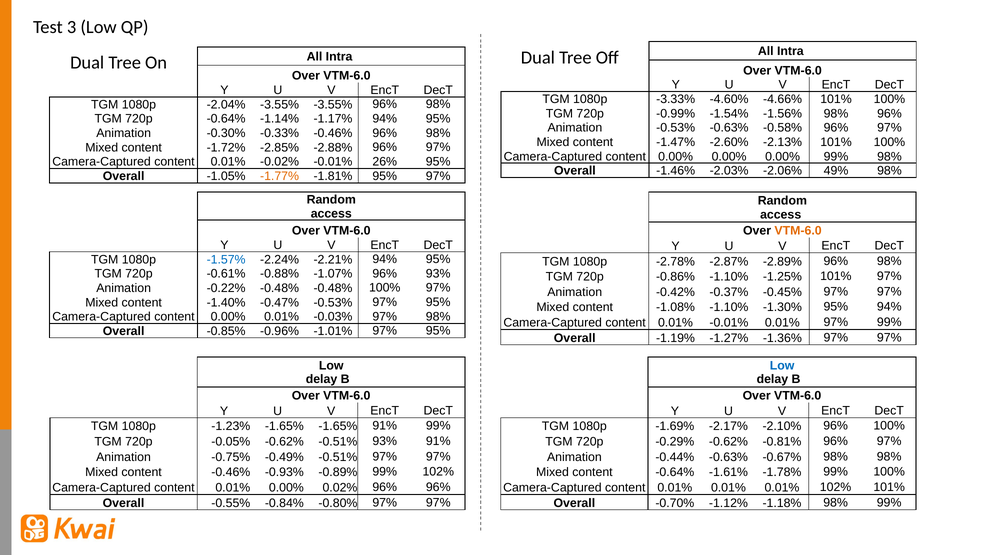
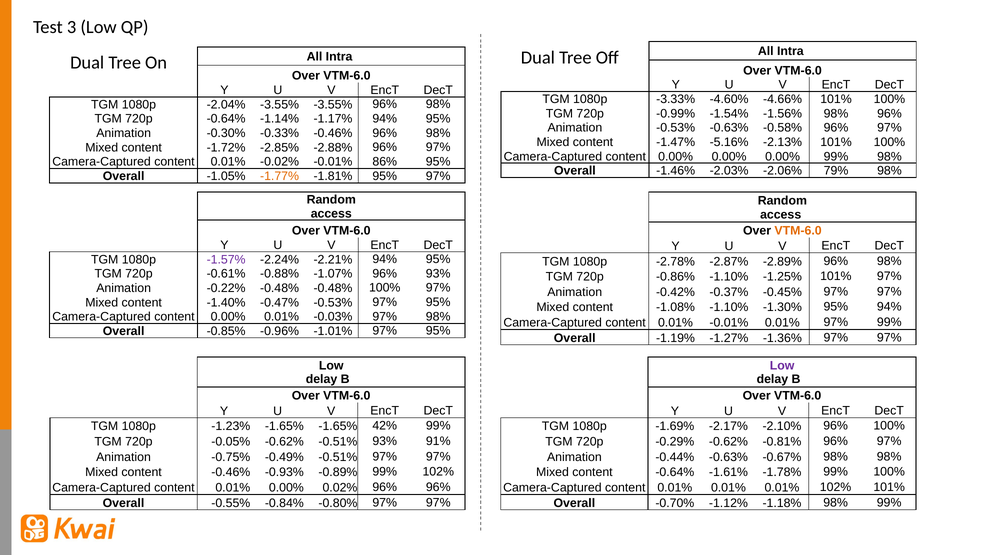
-2.60%: -2.60% -> -5.16%
26%: 26% -> 86%
49%: 49% -> 79%
-1.57% colour: blue -> purple
Low at (782, 366) colour: blue -> purple
-1.65% 91%: 91% -> 42%
